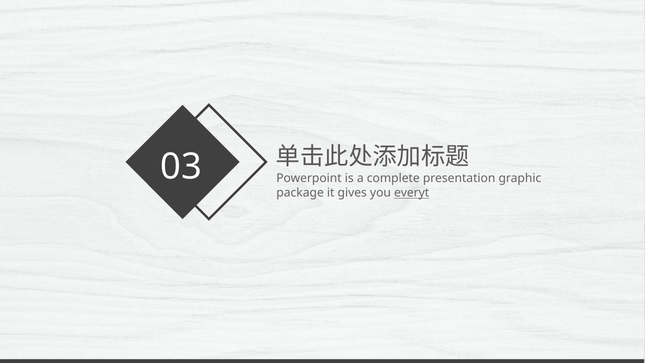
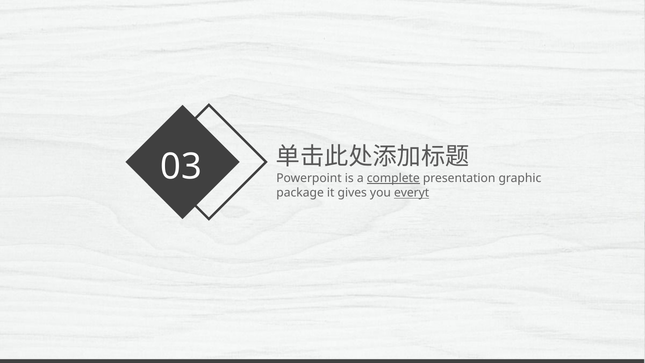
complete underline: none -> present
